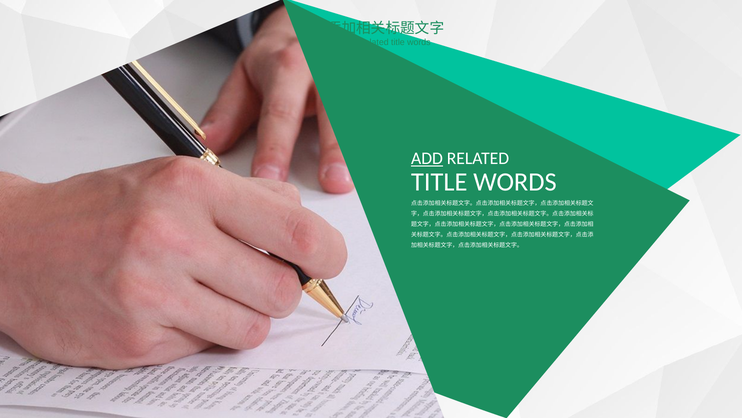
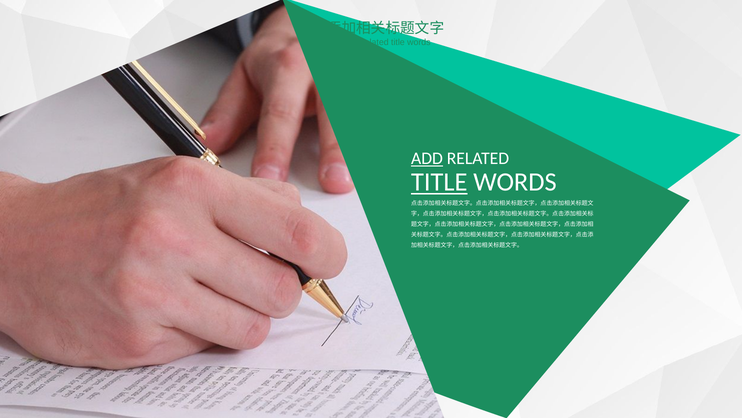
TITLE at (439, 182) underline: none -> present
